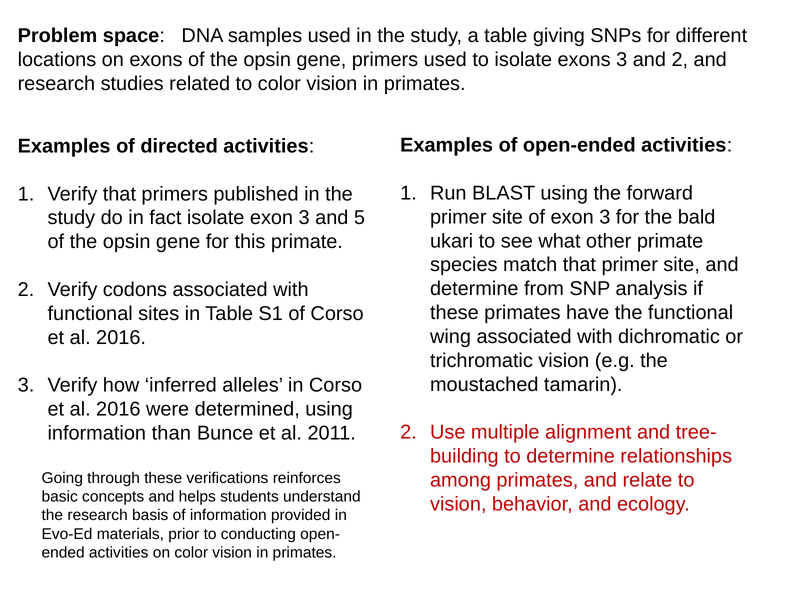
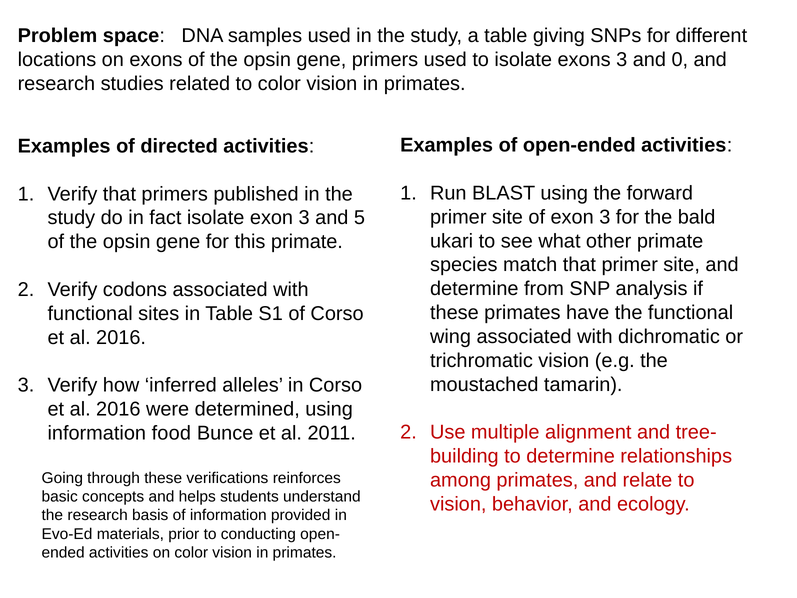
and 2: 2 -> 0
than: than -> food
